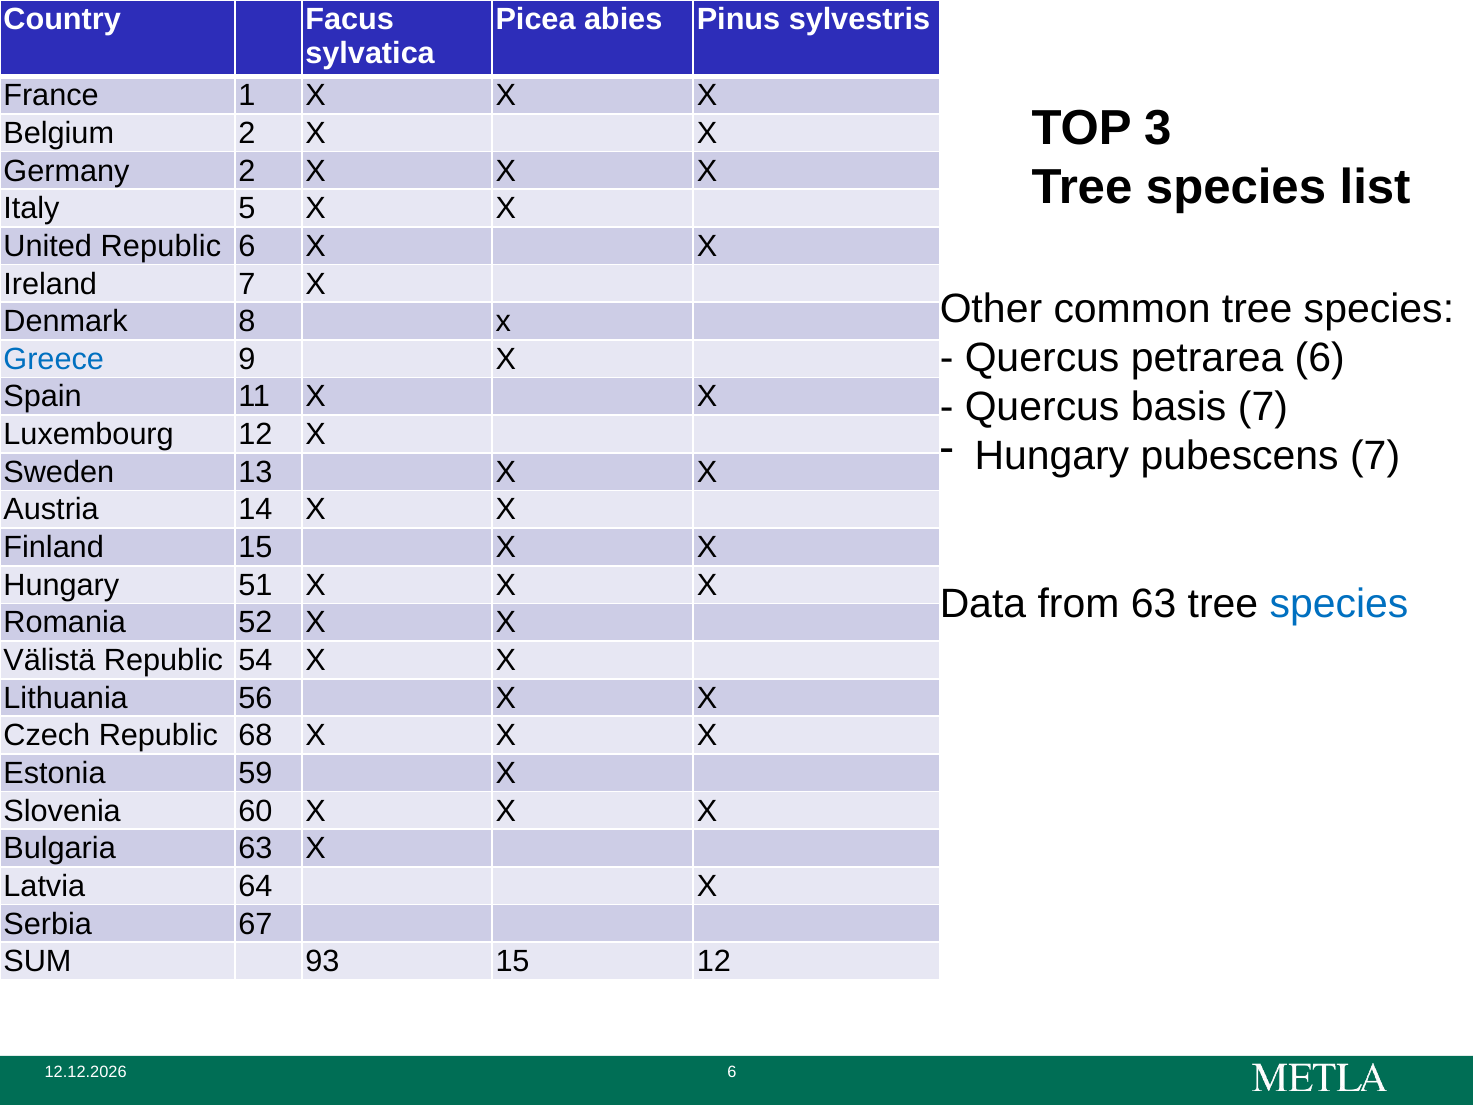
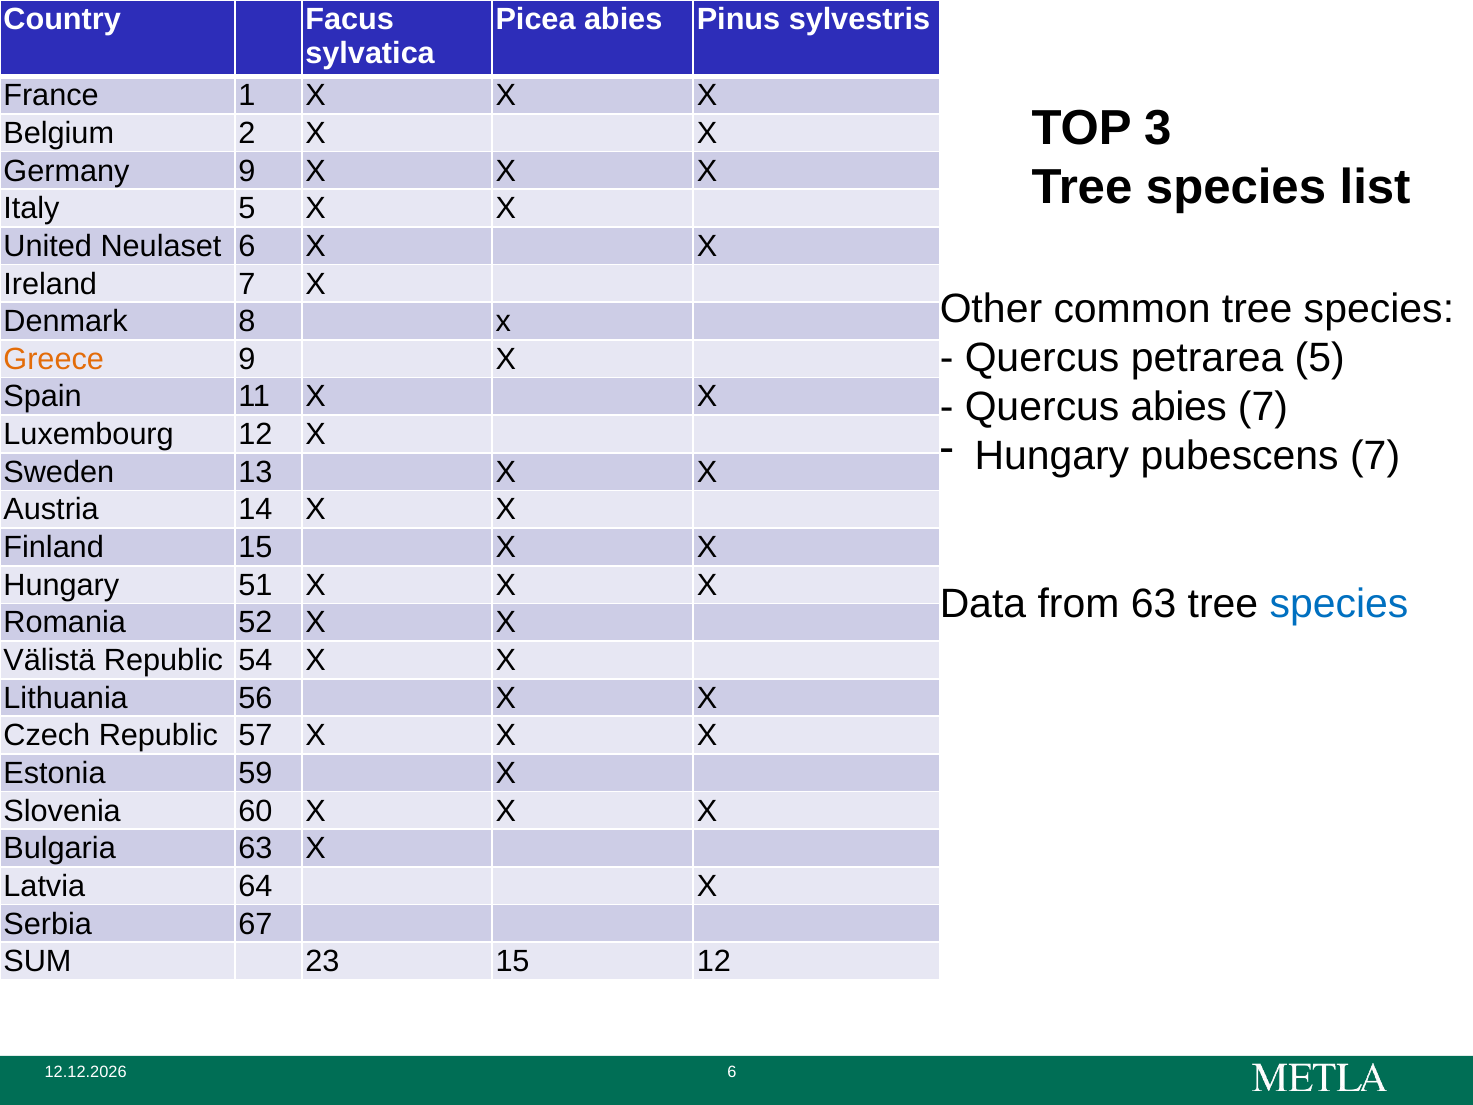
Germany 2: 2 -> 9
United Republic: Republic -> Neulaset
petrarea 6: 6 -> 5
Greece colour: blue -> orange
Quercus basis: basis -> abies
68: 68 -> 57
93: 93 -> 23
